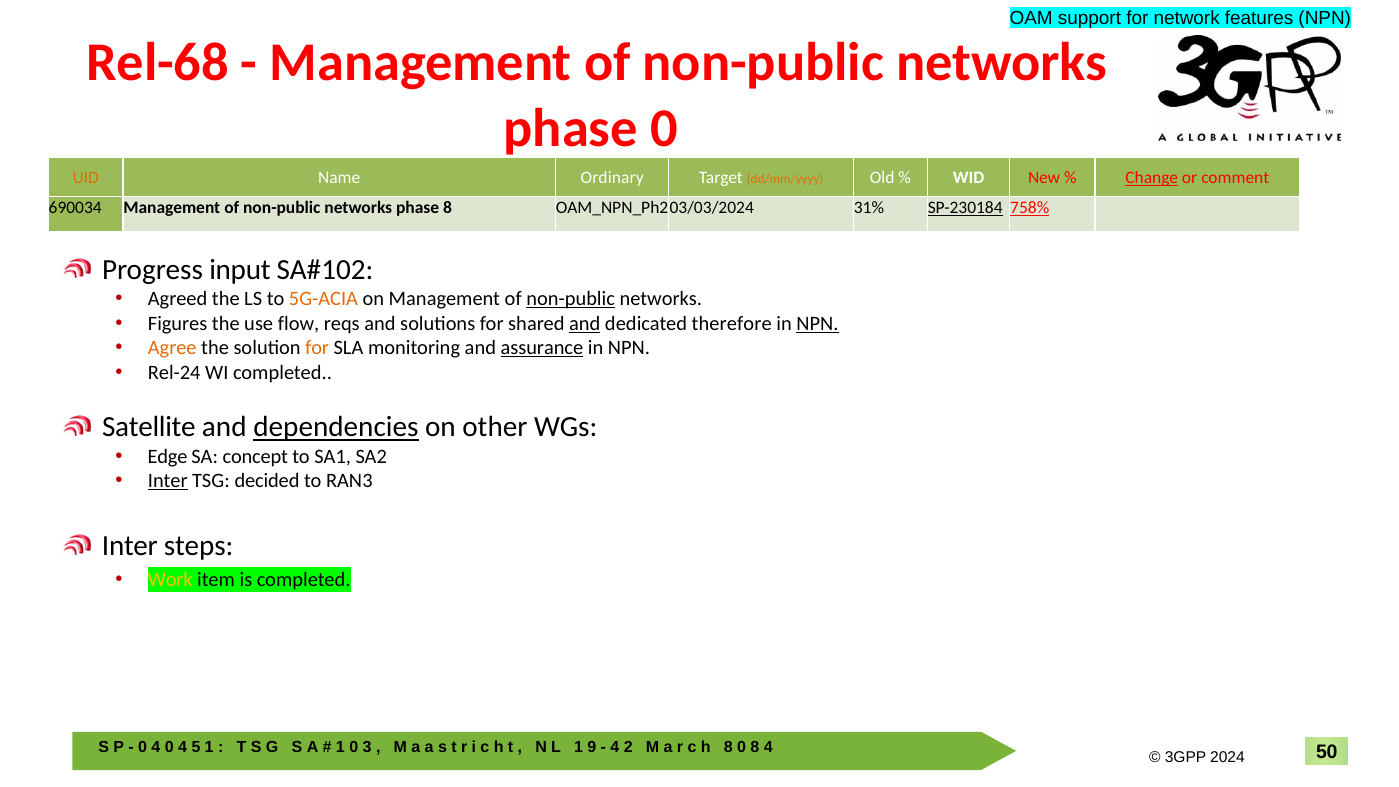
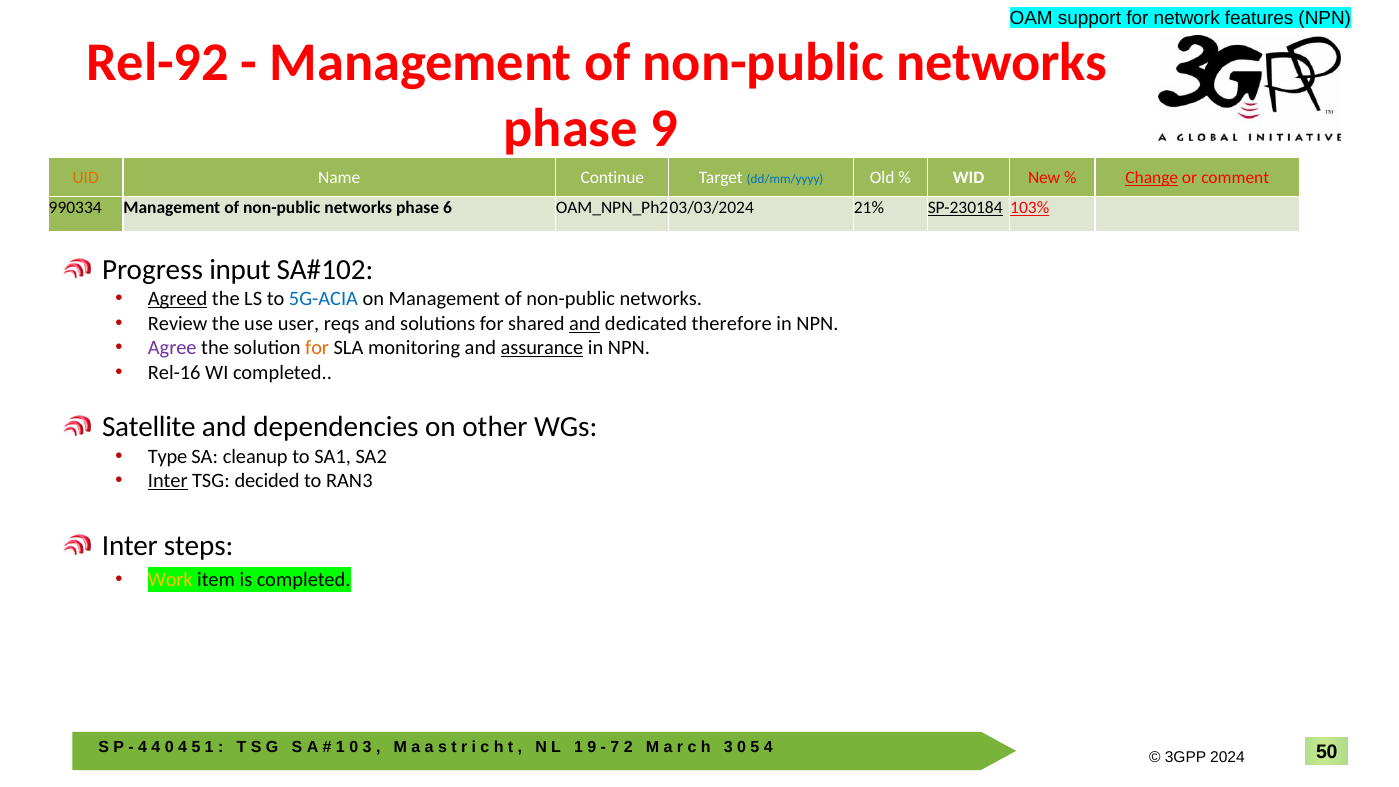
Rel-68: Rel-68 -> Rel-92
phase 0: 0 -> 9
Ordinary: Ordinary -> Continue
dd/mm/yyyy colour: orange -> blue
690034: 690034 -> 990334
phase 8: 8 -> 6
31%: 31% -> 21%
758%: 758% -> 103%
Agreed underline: none -> present
5G-ACIA colour: orange -> blue
non-public at (571, 299) underline: present -> none
Figures: Figures -> Review
flow: flow -> user
NPN at (818, 323) underline: present -> none
Agree colour: orange -> purple
Rel-24: Rel-24 -> Rel-16
dependencies underline: present -> none
Edge: Edge -> Type
concept: concept -> cleanup
0 at (143, 747): 0 -> 4
4 at (615, 747): 4 -> 7
8 at (728, 747): 8 -> 3
8 at (755, 747): 8 -> 5
